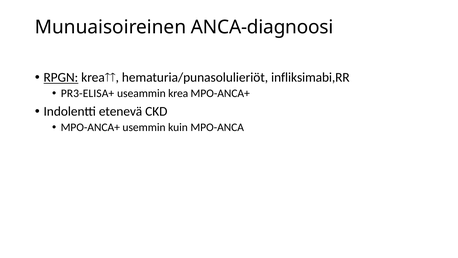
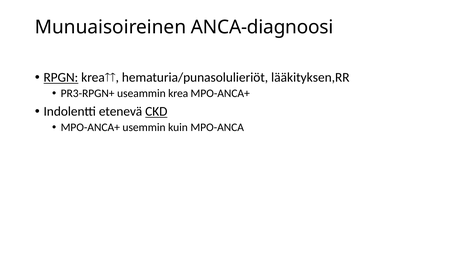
infliksimabi,RR: infliksimabi,RR -> lääkityksen,RR
PR3-ELISA+: PR3-ELISA+ -> PR3-RPGN+
CKD underline: none -> present
